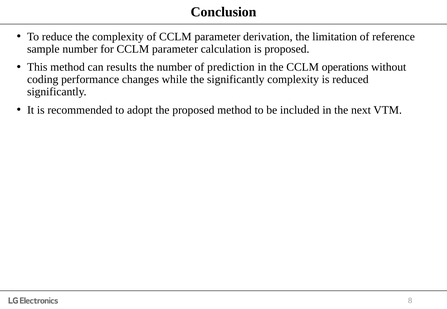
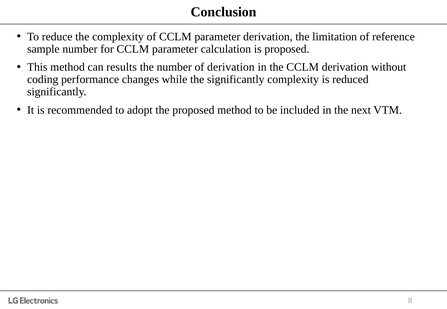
of prediction: prediction -> derivation
CCLM operations: operations -> derivation
